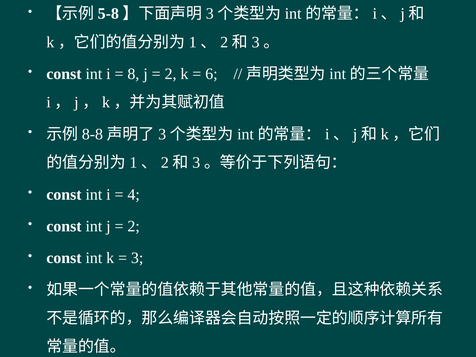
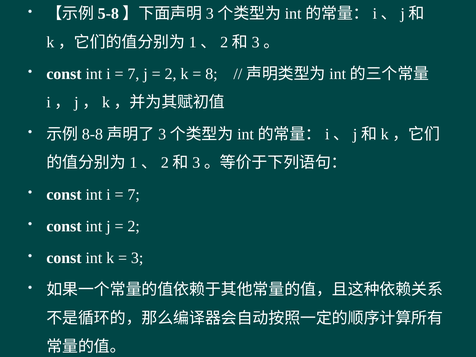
8 at (133, 74): 8 -> 7
6: 6 -> 8
4 at (134, 194): 4 -> 7
